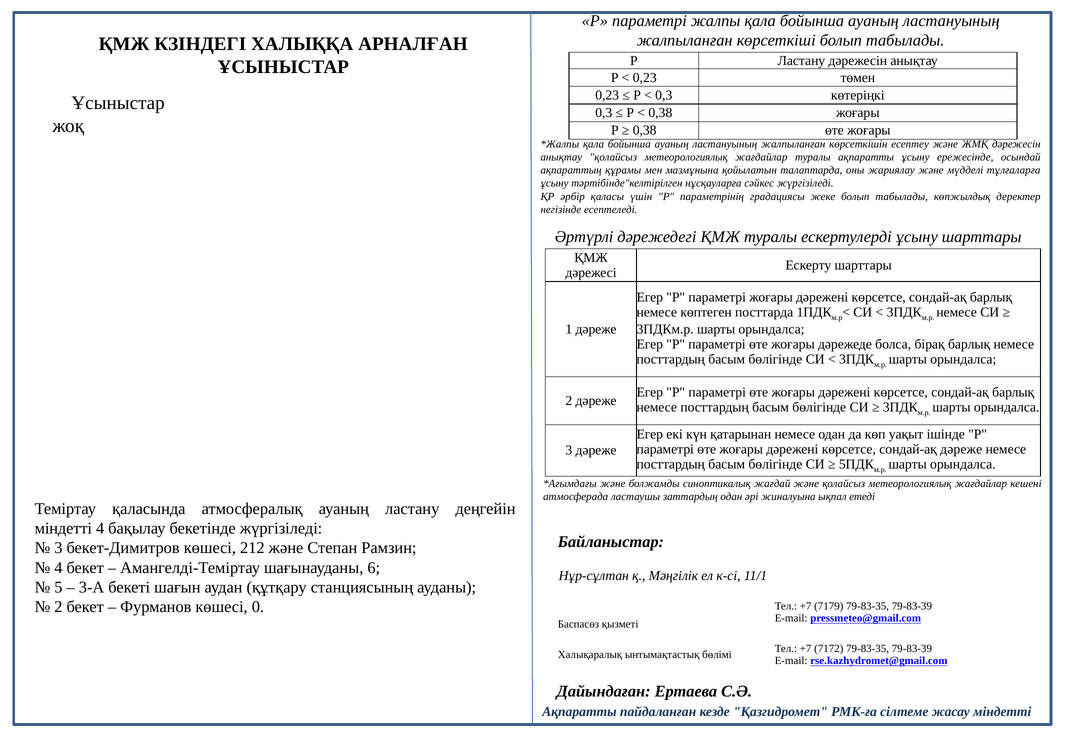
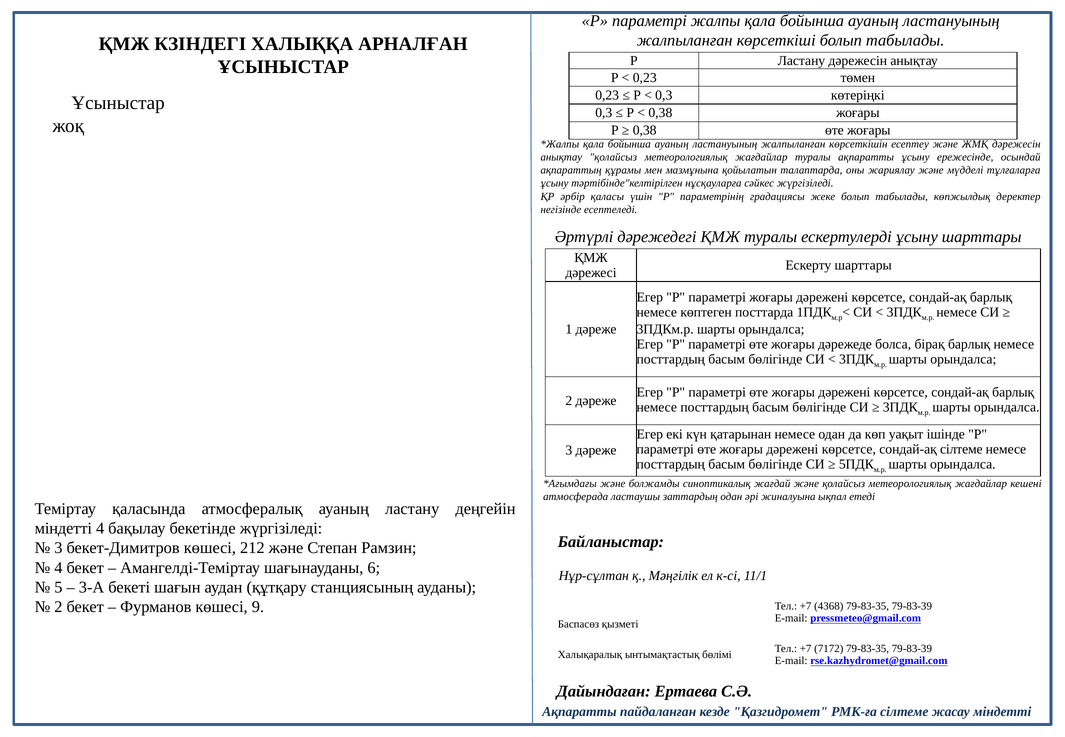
сондай-ақ дәреже: дәреже -> сілтеме
0: 0 -> 9
7179: 7179 -> 4368
